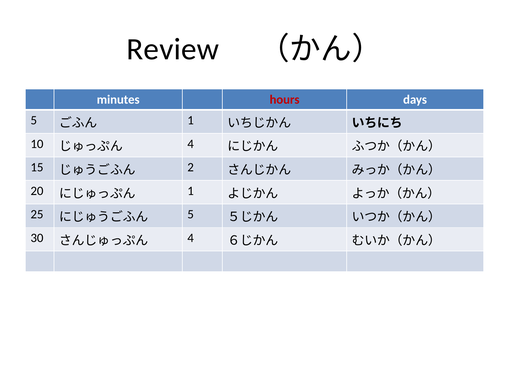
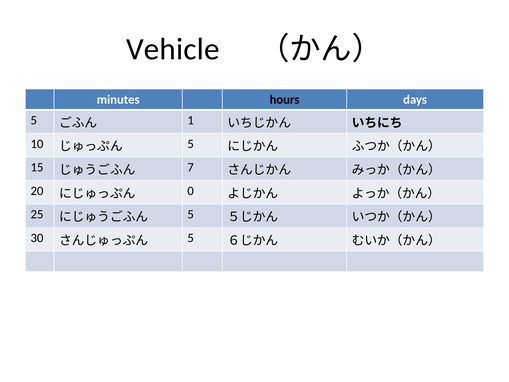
Review: Review -> Vehicle
hours colour: red -> black
4 at (191, 144): 4 -> 5
2: 2 -> 7
1 at (191, 191): 1 -> 0
4 at (191, 238): 4 -> 5
